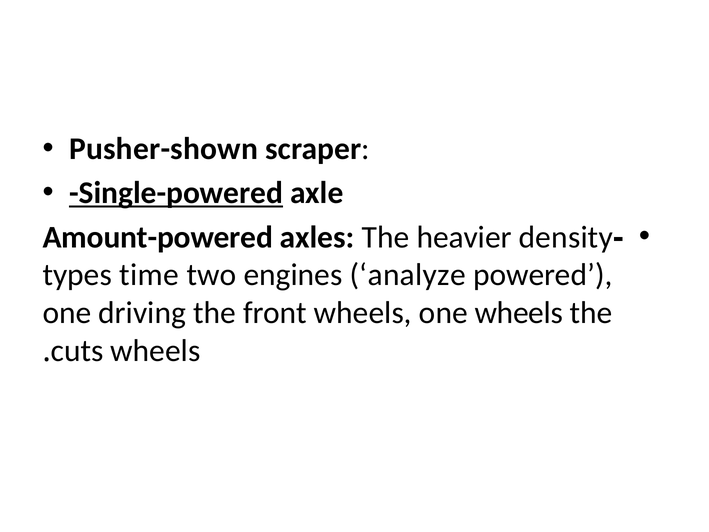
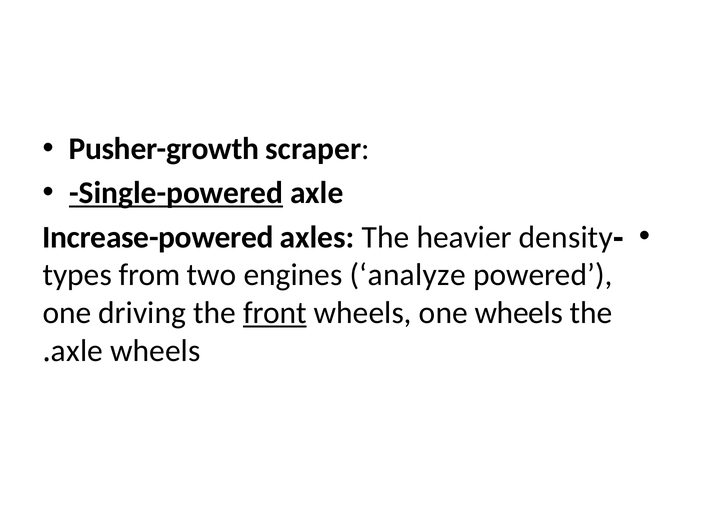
Pusher-shown: Pusher-shown -> Pusher-growth
Amount-powered: Amount-powered -> Increase-powered
time: time -> from
front underline: none -> present
cuts at (77, 350): cuts -> axle
